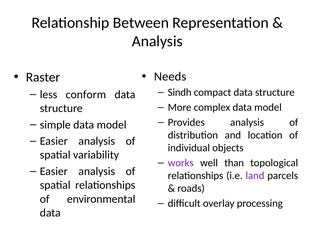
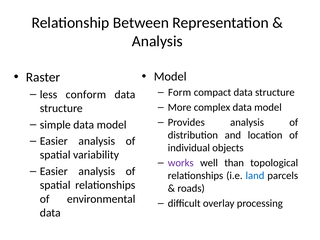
Needs at (170, 77): Needs -> Model
Sindh: Sindh -> Form
land colour: purple -> blue
